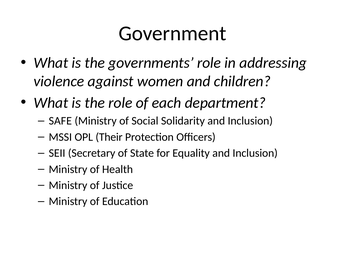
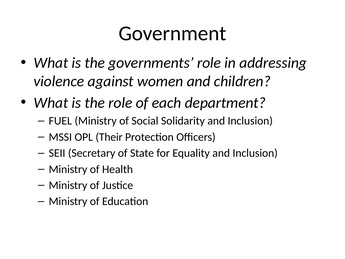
SAFE: SAFE -> FUEL
